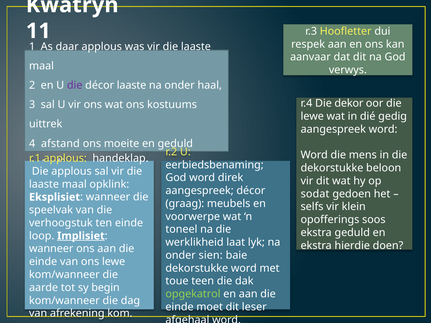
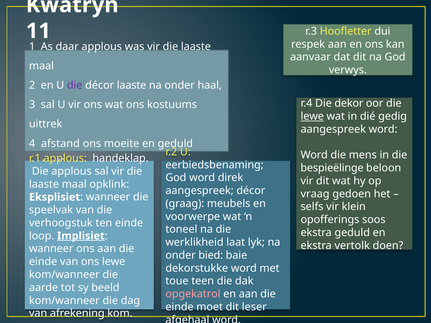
lewe at (312, 116) underline: none -> present
dekorstukke at (332, 168): dekorstukke -> bespieëlinge
sodat: sodat -> vraag
hierdie: hierdie -> vertolk
sien: sien -> bied
begin: begin -> beeld
opgekatrol colour: light green -> pink
